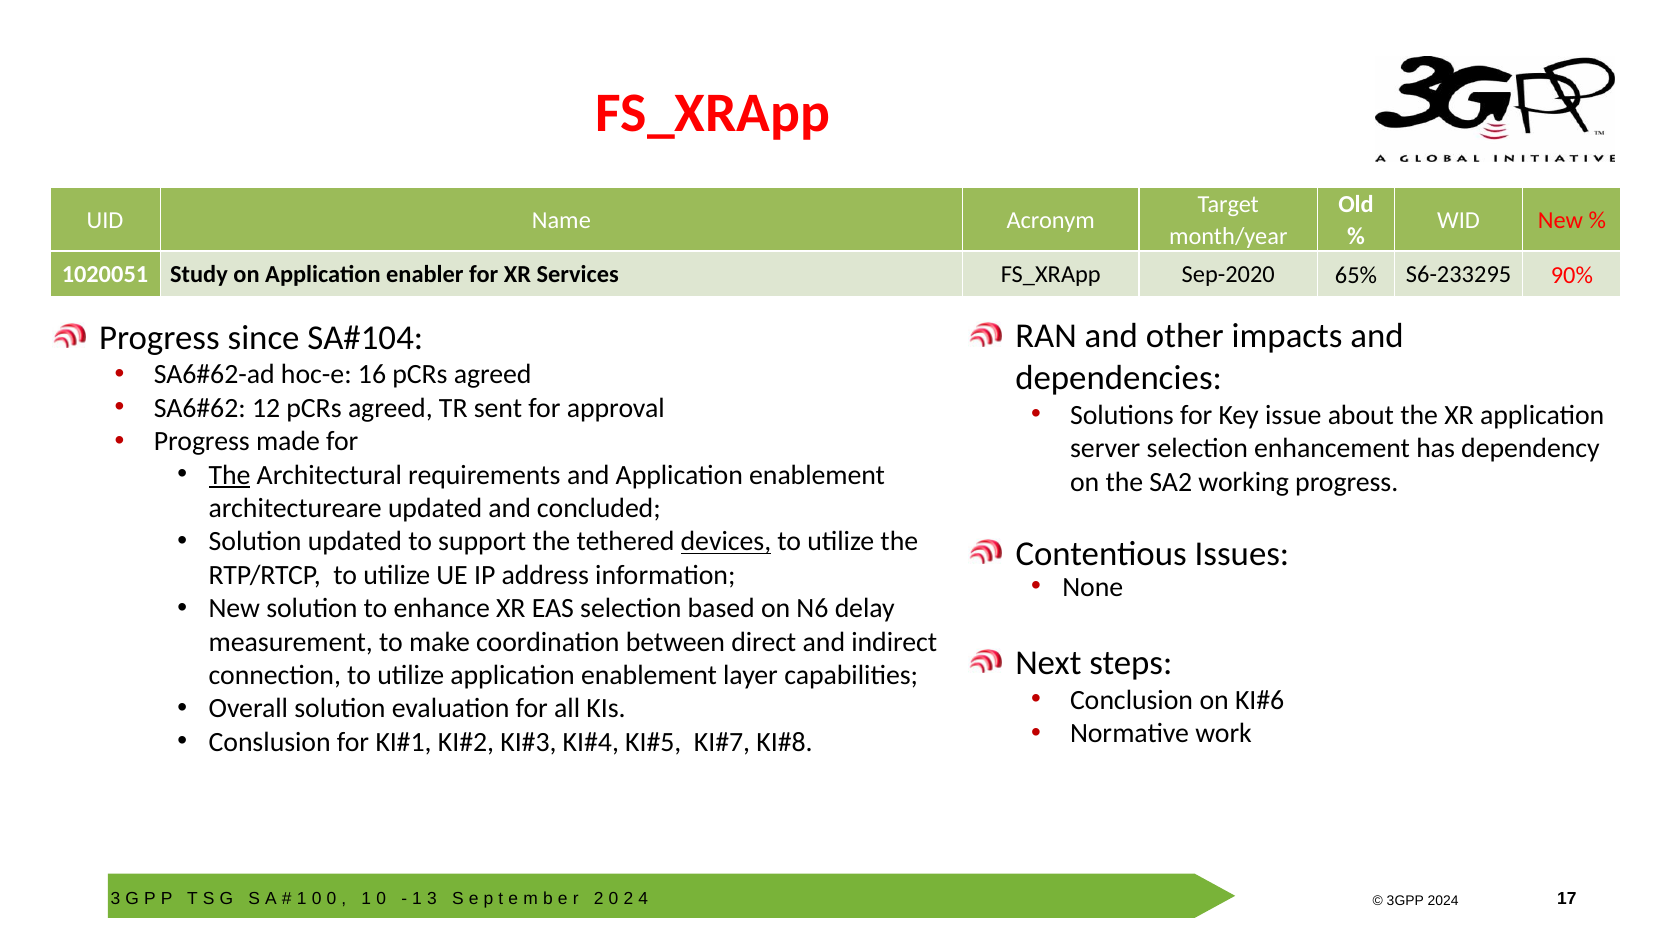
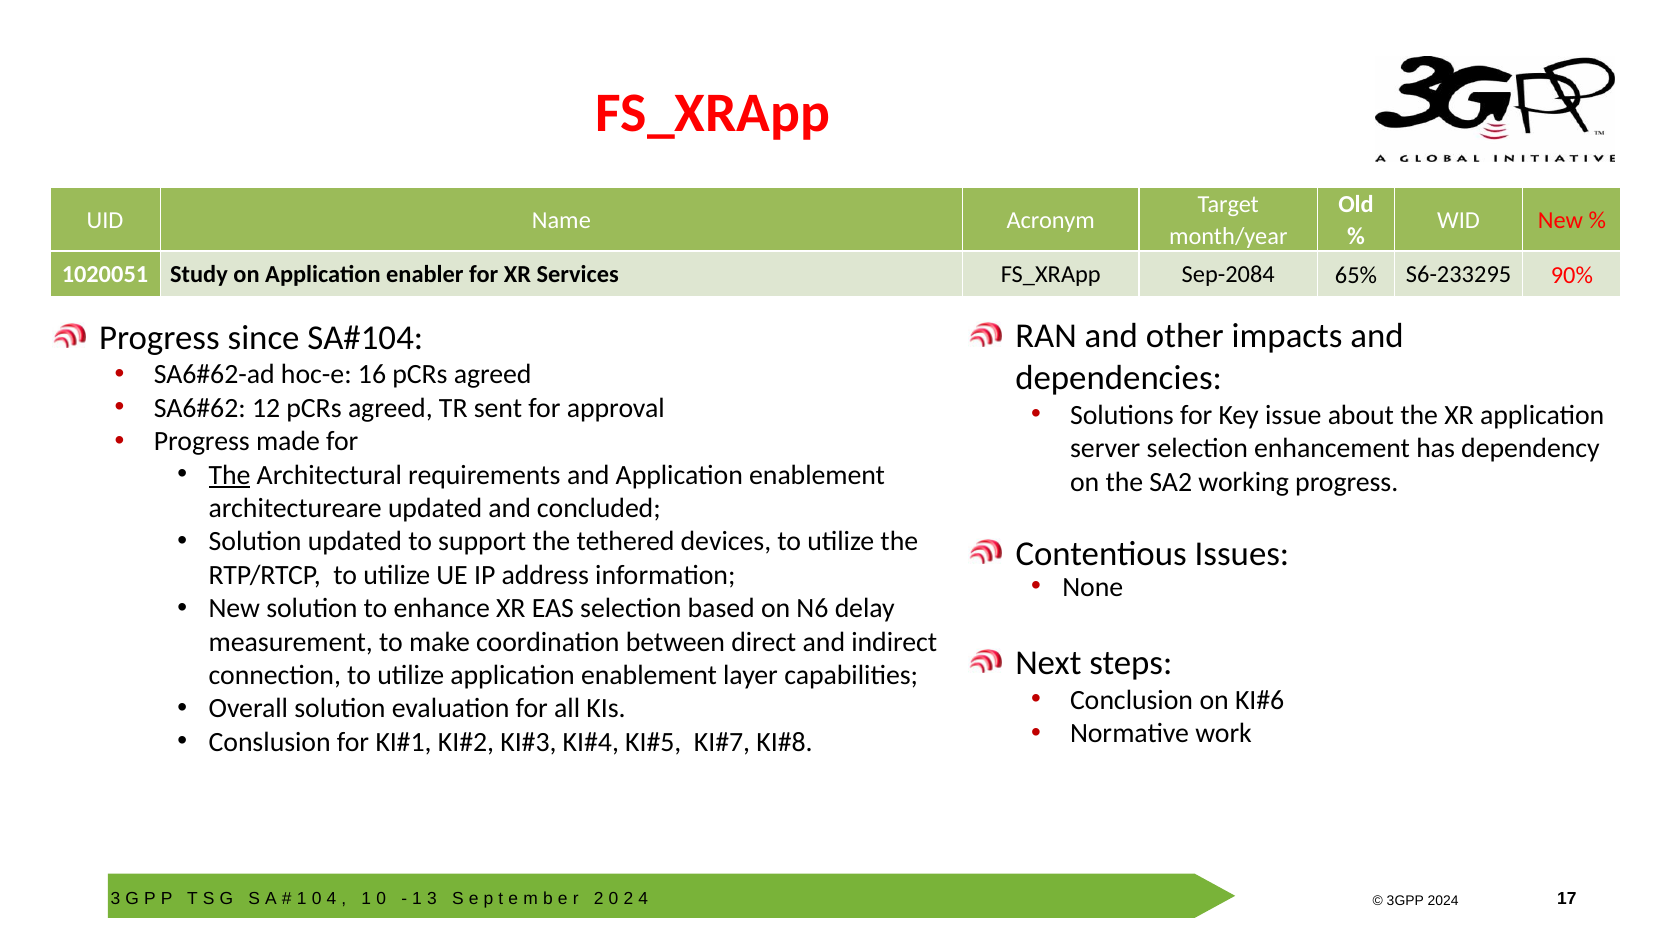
Sep-2020: Sep-2020 -> Sep-2084
devices underline: present -> none
0 at (331, 899): 0 -> 4
